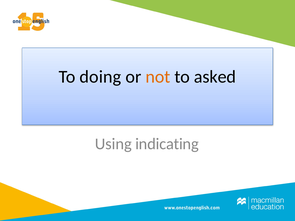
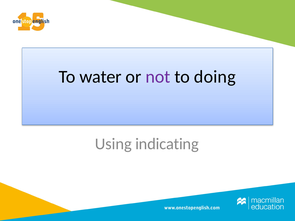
doing: doing -> water
not colour: orange -> purple
asked: asked -> doing
